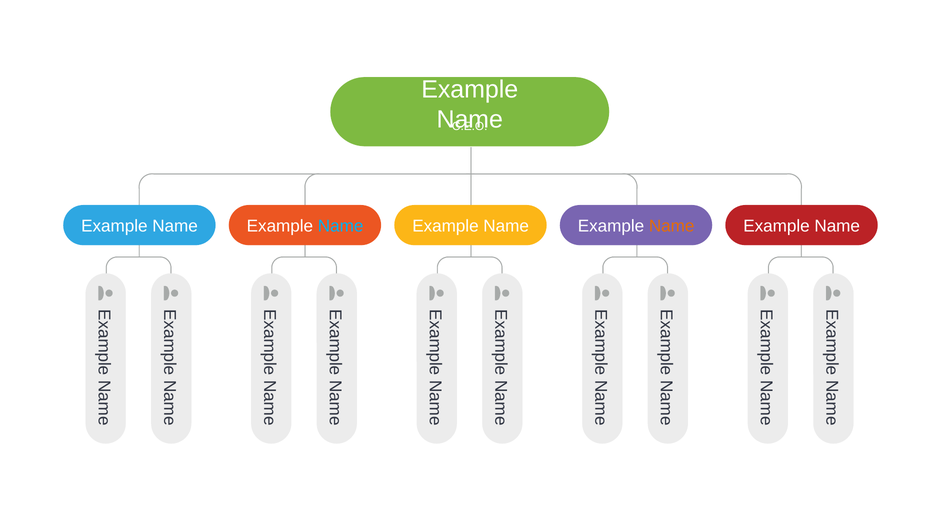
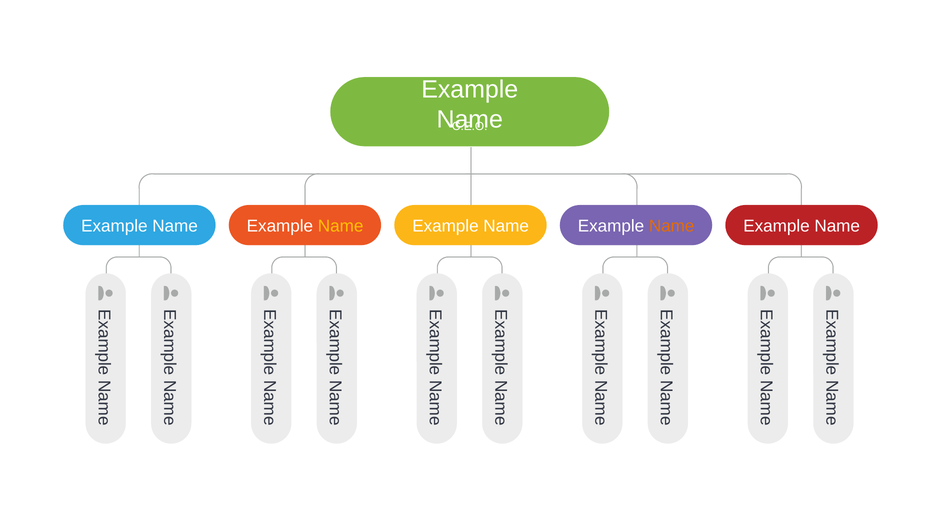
Name at (341, 227) colour: light blue -> yellow
